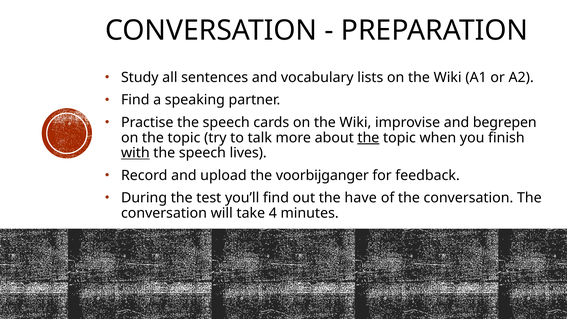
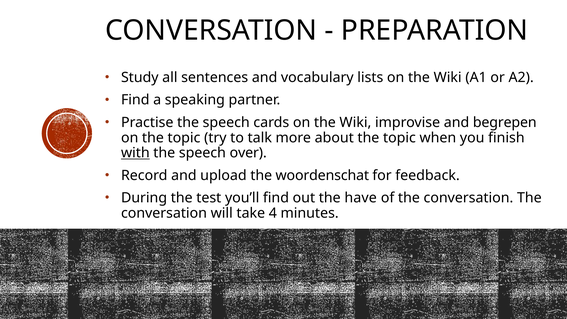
the at (368, 138) underline: present -> none
lives: lives -> over
voorbijganger: voorbijganger -> woordenschat
